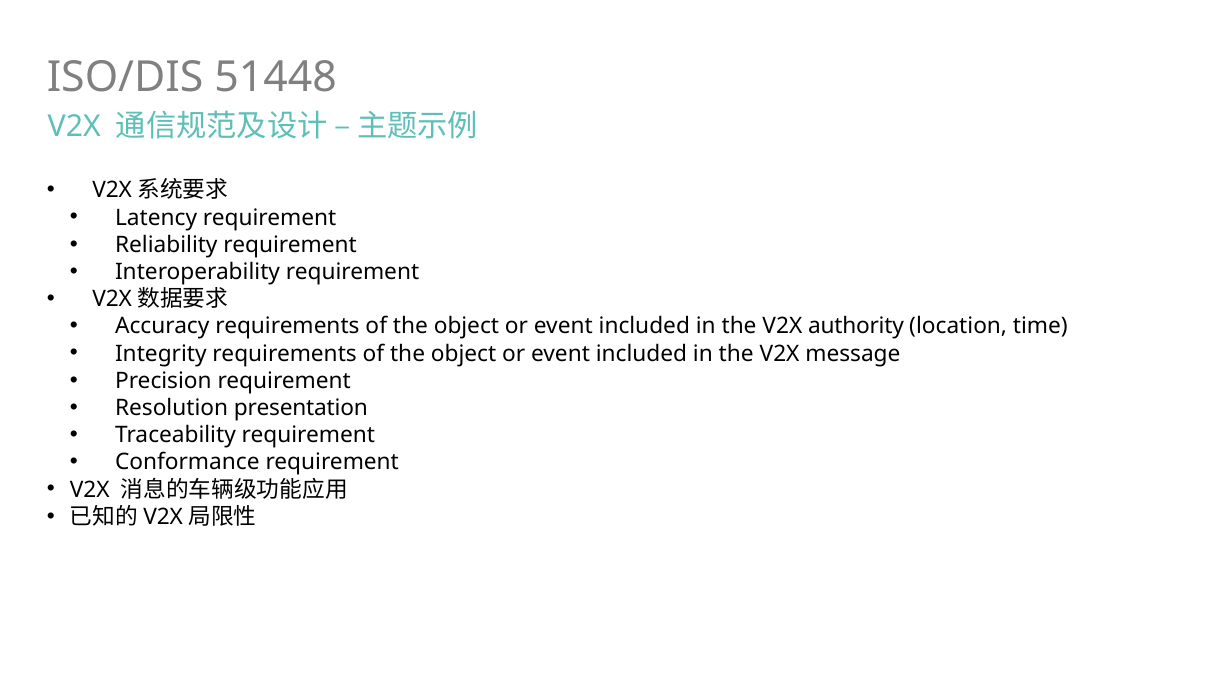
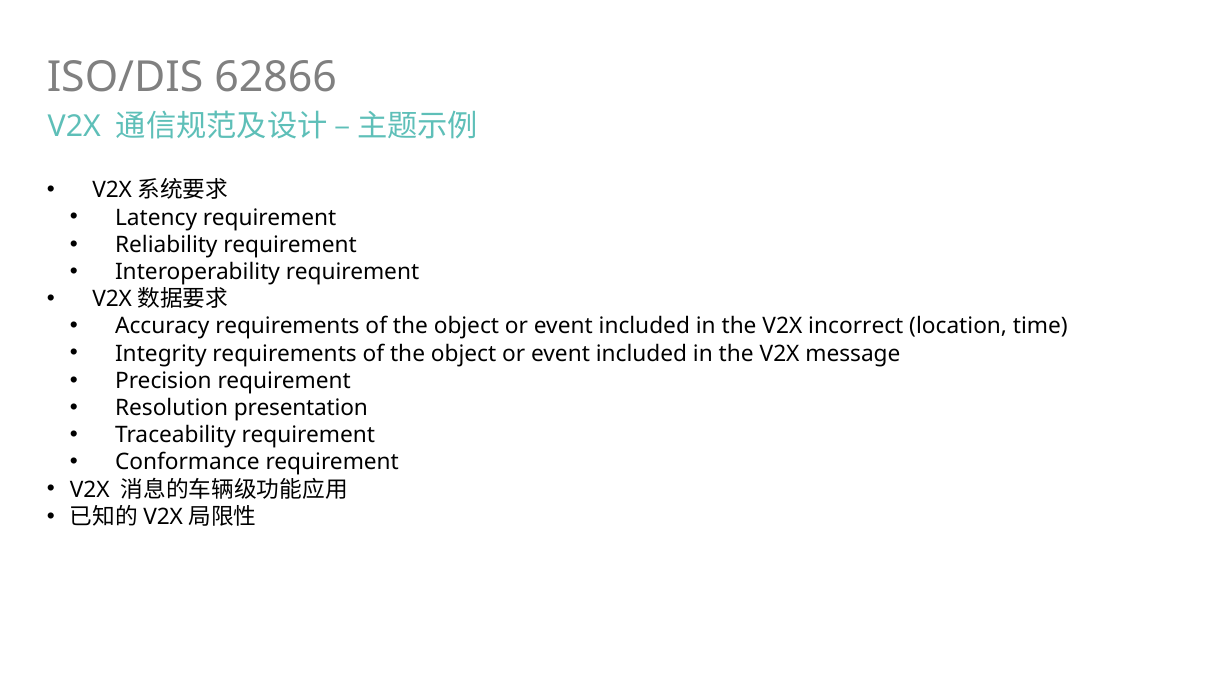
51448: 51448 -> 62866
authority: authority -> incorrect
